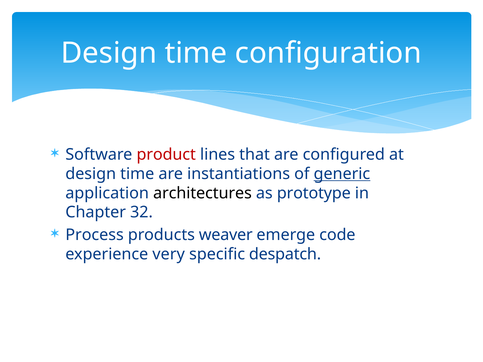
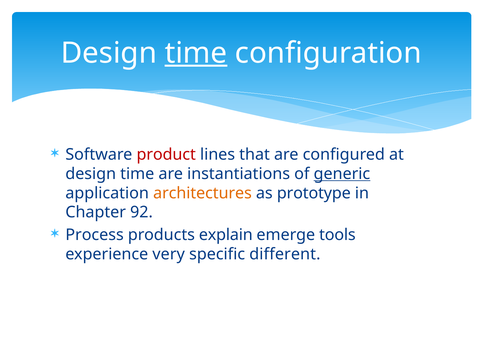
time at (196, 53) underline: none -> present
architectures colour: black -> orange
32: 32 -> 92
weaver: weaver -> explain
code: code -> tools
despatch: despatch -> different
